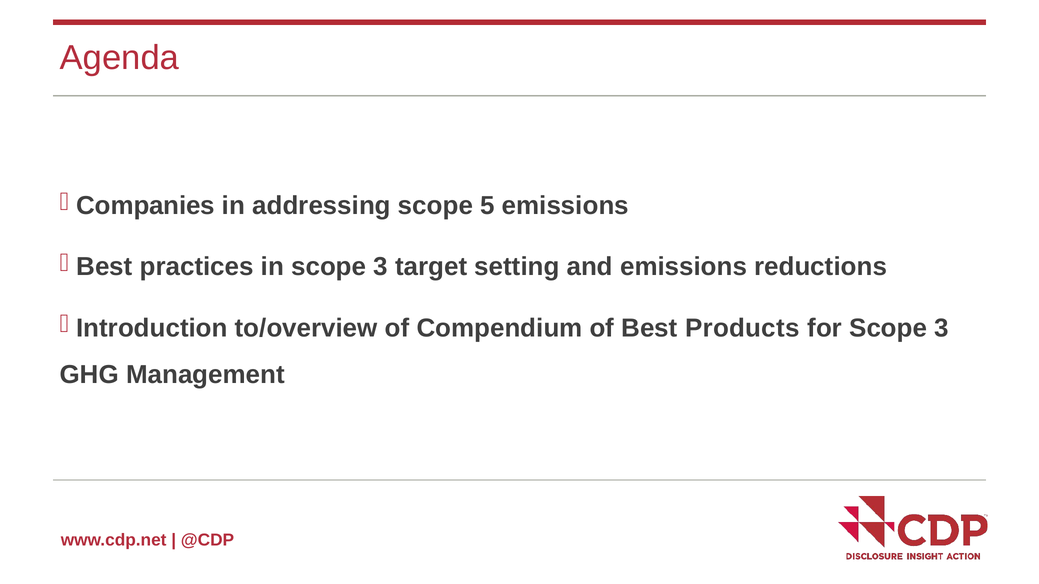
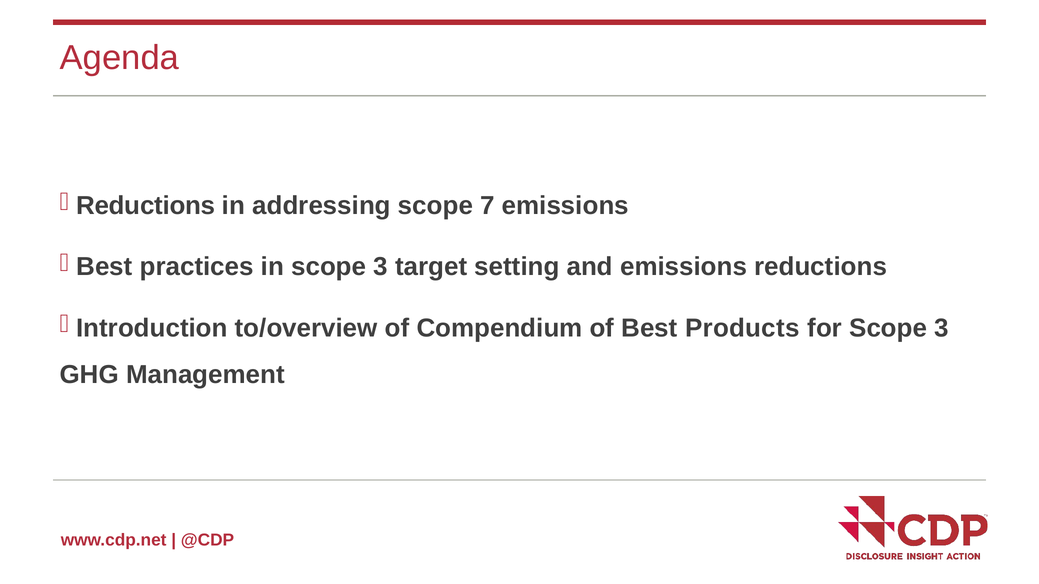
Companies at (146, 206): Companies -> Reductions
5: 5 -> 7
